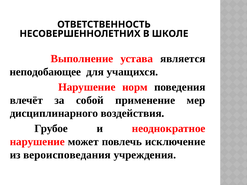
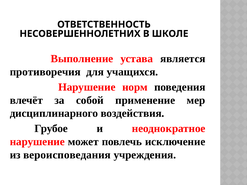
неподобающее: неподобающее -> противоречия
